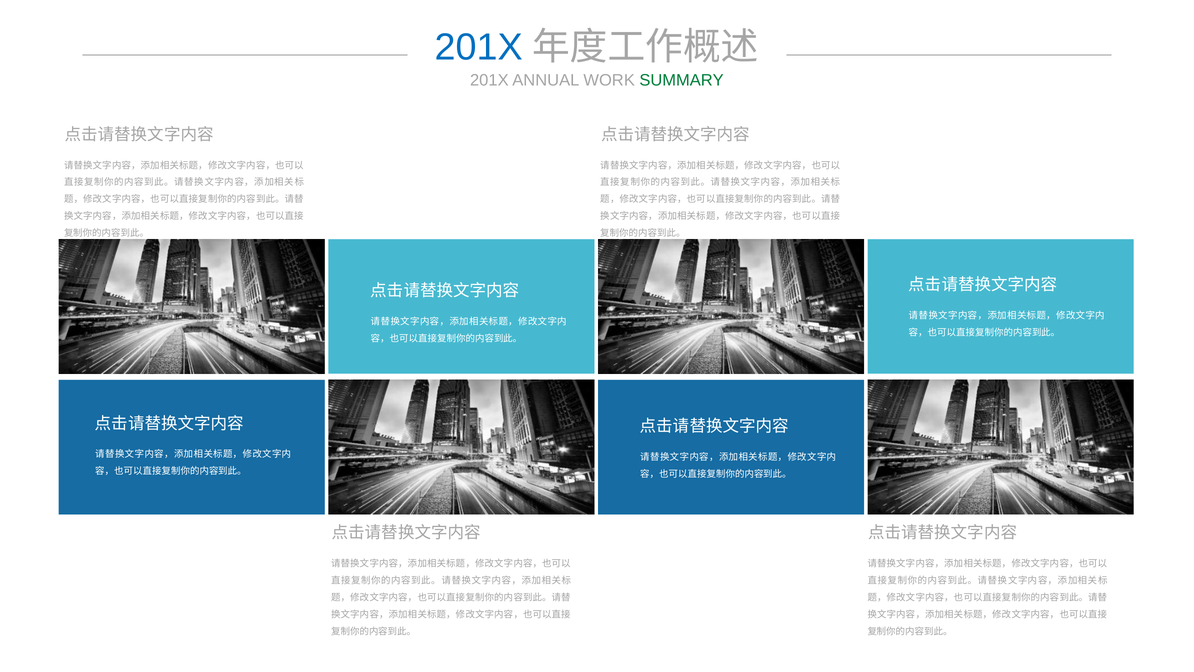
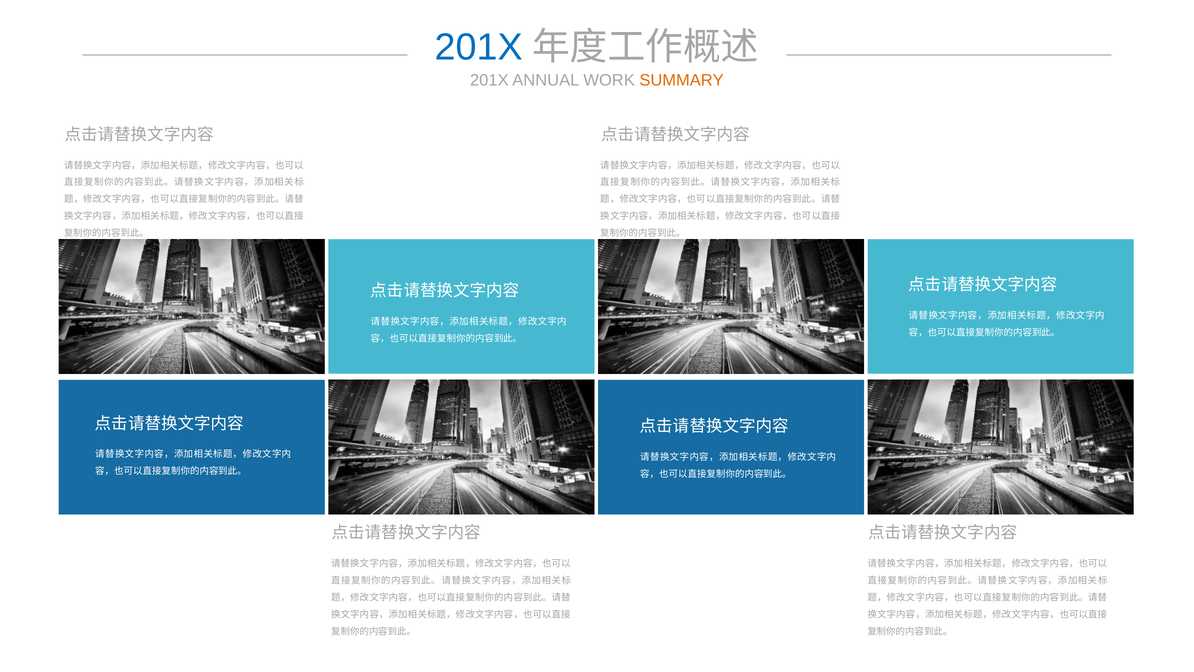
SUMMARY colour: green -> orange
